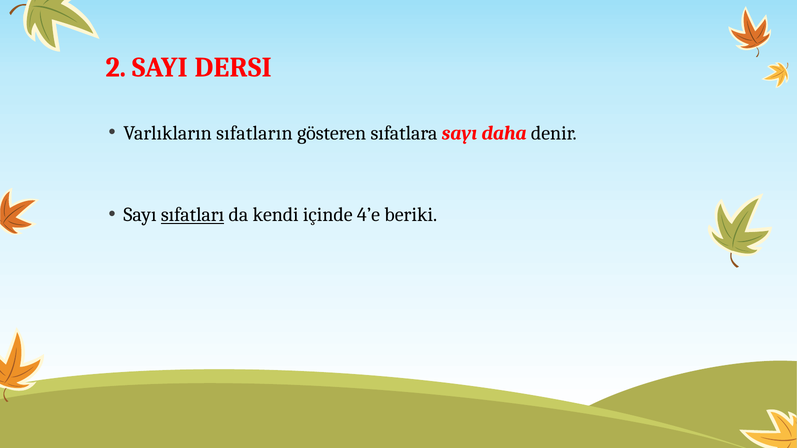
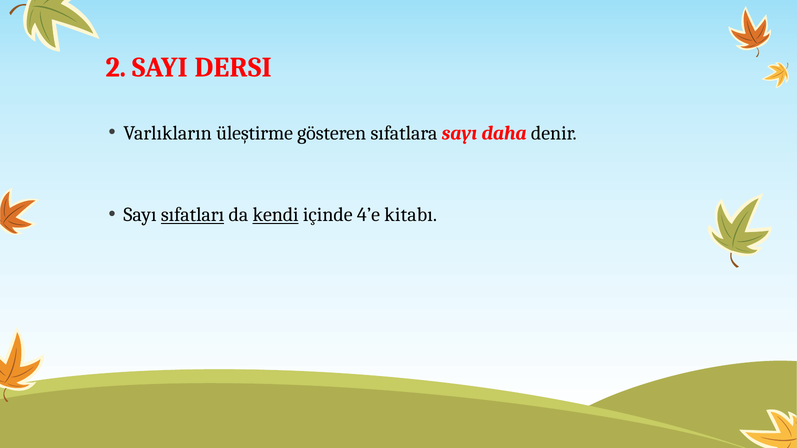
sıfatların: sıfatların -> üleştirme
kendi underline: none -> present
beriki: beriki -> kitabı
